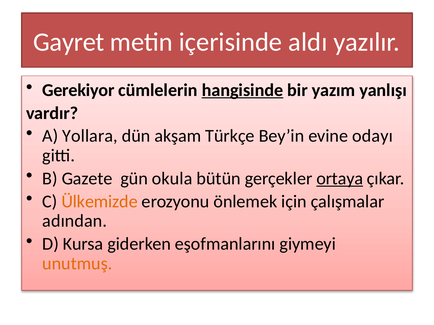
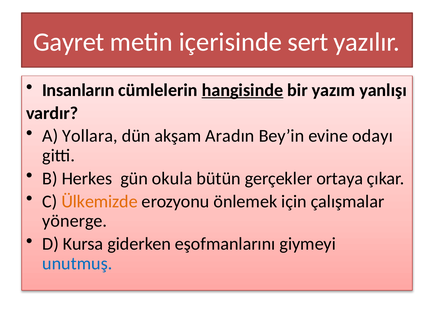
aldı: aldı -> sert
Gerekiyor: Gerekiyor -> Insanların
Türkçe: Türkçe -> Aradın
Gazete: Gazete -> Herkes
ortaya underline: present -> none
adından: adından -> yönerge
unutmuş colour: orange -> blue
